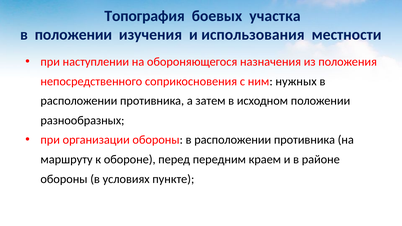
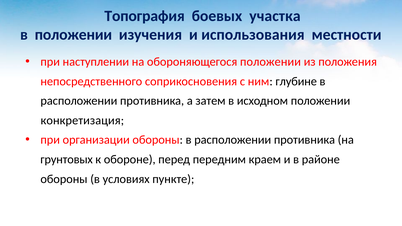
обороняющегося назначения: назначения -> положении
нужных: нужных -> глубине
разнообразных: разнообразных -> конкретизация
маршруту: маршруту -> грунтовых
